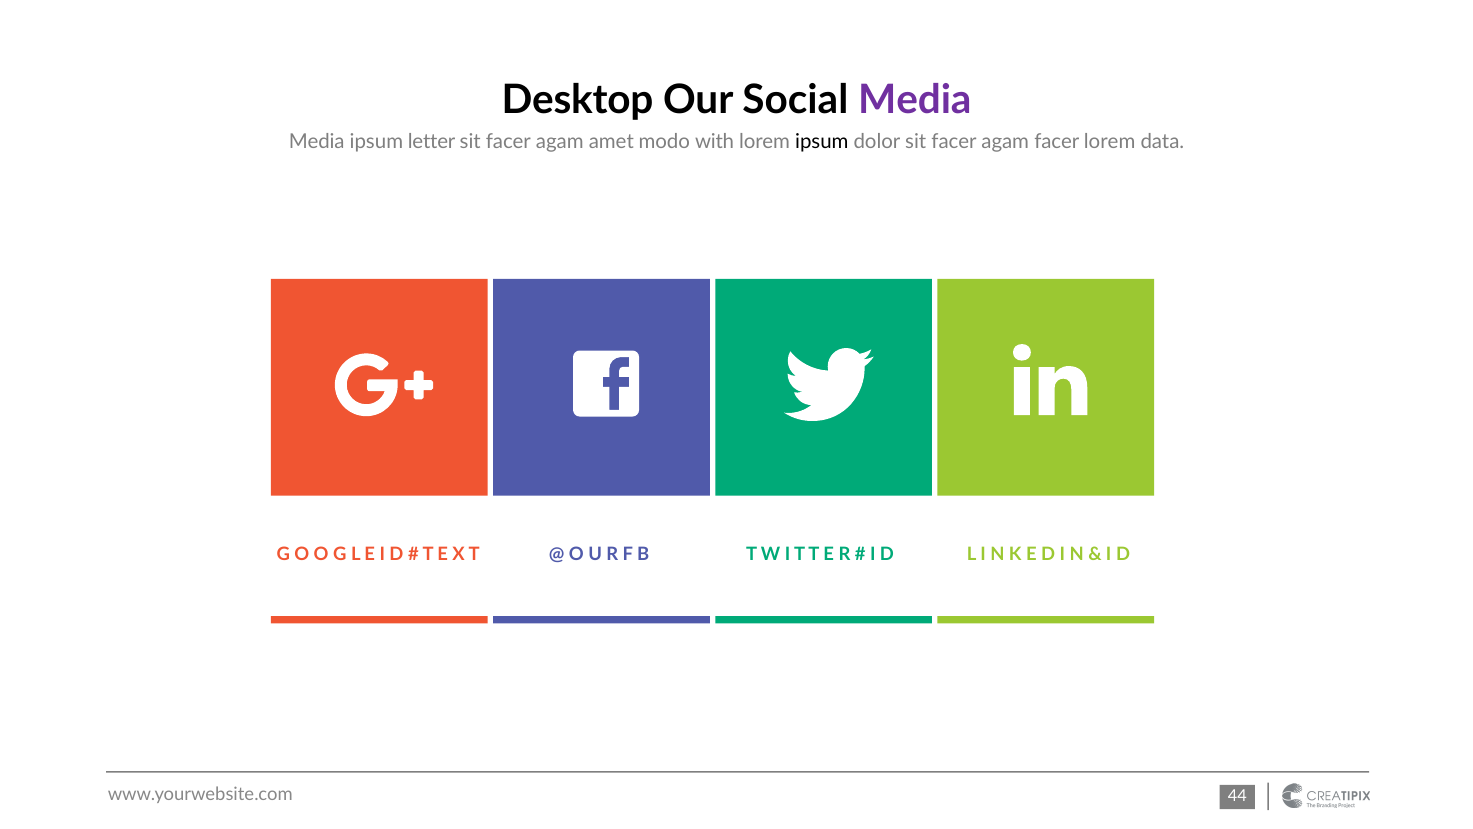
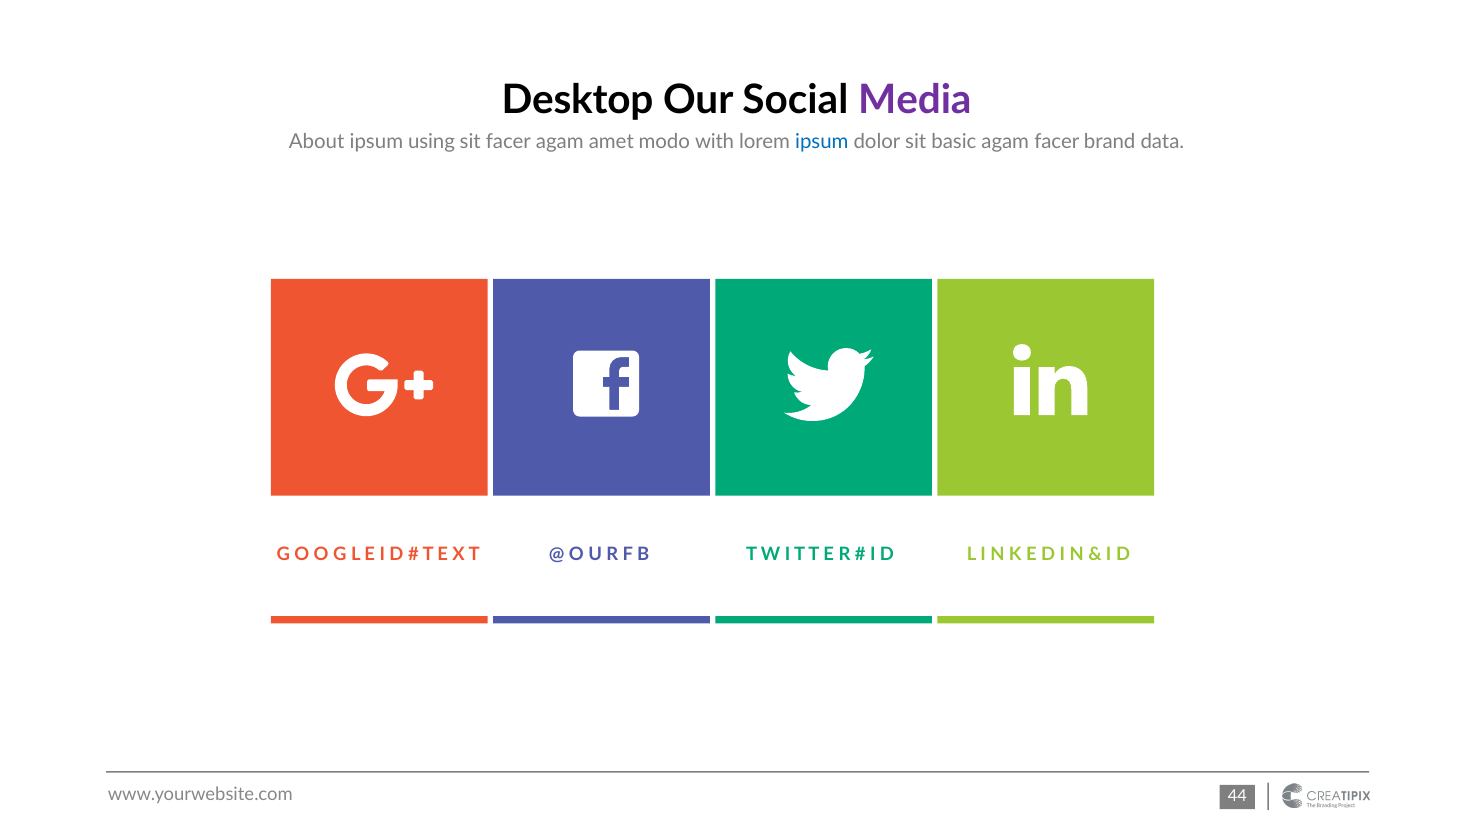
Media at (317, 141): Media -> About
letter: letter -> using
ipsum at (822, 141) colour: black -> blue
dolor sit facer: facer -> basic
facer lorem: lorem -> brand
